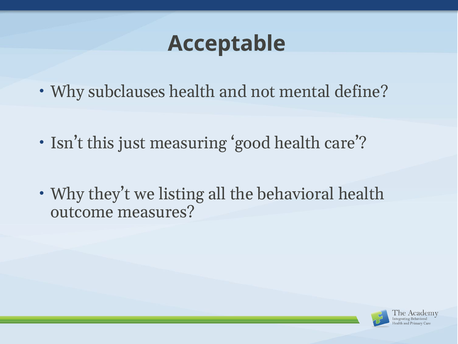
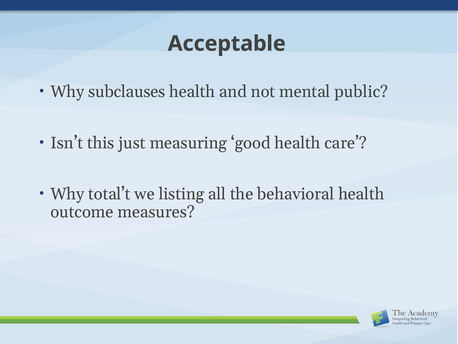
define: define -> public
they’t: they’t -> total’t
